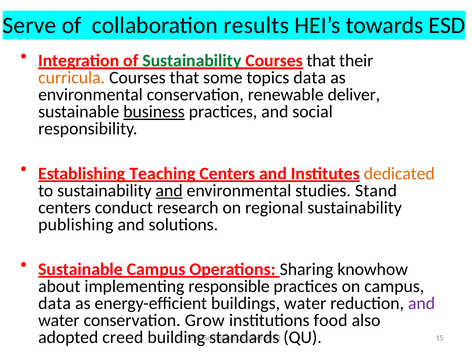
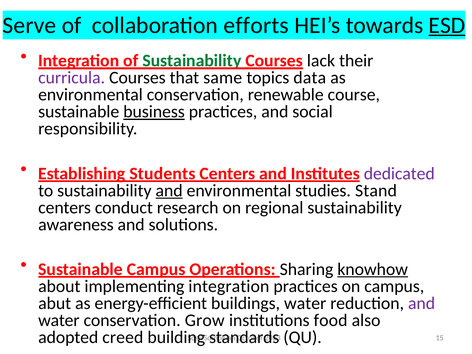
results: results -> efforts
ESD underline: none -> present
that at (321, 61): that -> lack
curricula colour: orange -> purple
some: some -> same
deliver: deliver -> course
Teaching: Teaching -> Students
dedicated colour: orange -> purple
publishing: publishing -> awareness
knowhow underline: none -> present
implementing responsible: responsible -> integration
data at (55, 303): data -> abut
